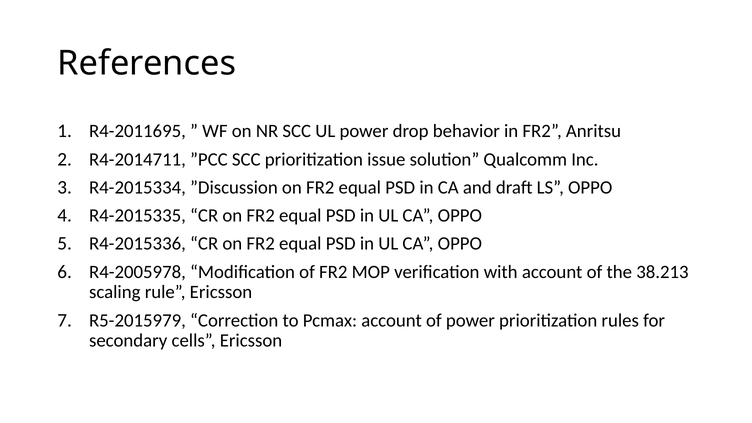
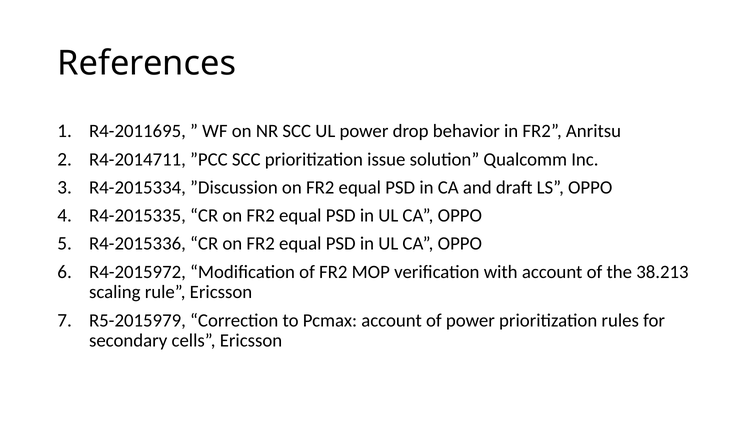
R4-2005978: R4-2005978 -> R4-2015972
